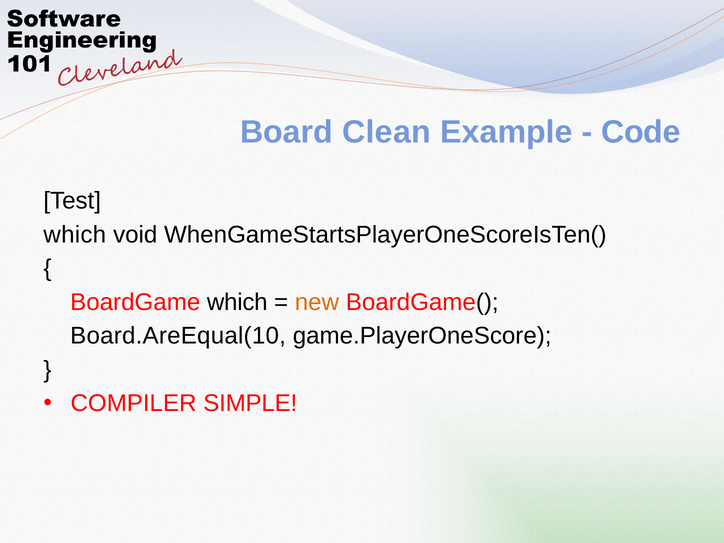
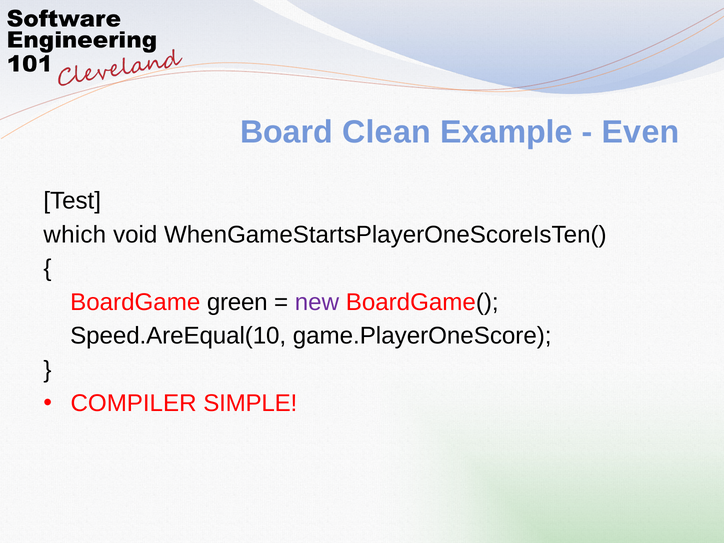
Code: Code -> Even
BoardGame which: which -> green
new colour: orange -> purple
Board.AreEqual(10: Board.AreEqual(10 -> Speed.AreEqual(10
